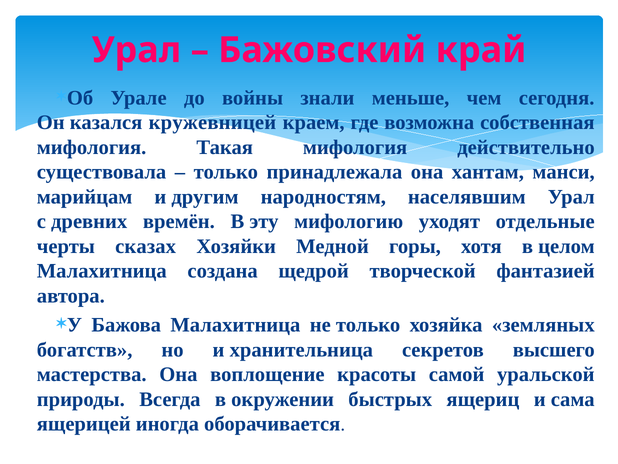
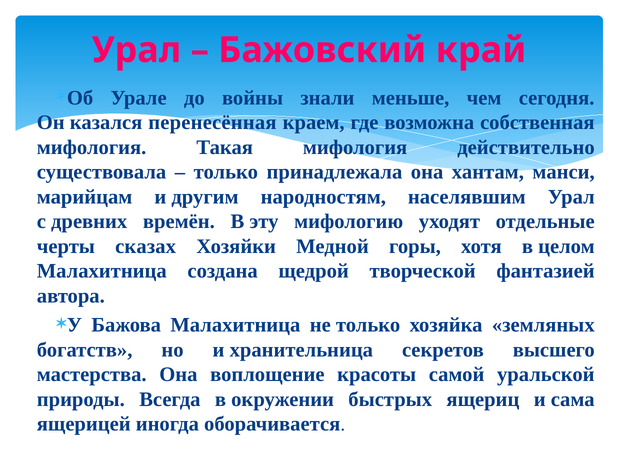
кружевницей: кружевницей -> перенесённая
